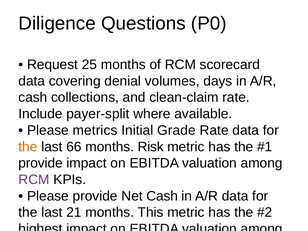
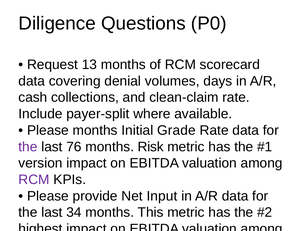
25: 25 -> 13
Please metrics: metrics -> months
the at (28, 147) colour: orange -> purple
66: 66 -> 76
provide at (41, 163): provide -> version
Net Cash: Cash -> Input
21: 21 -> 34
